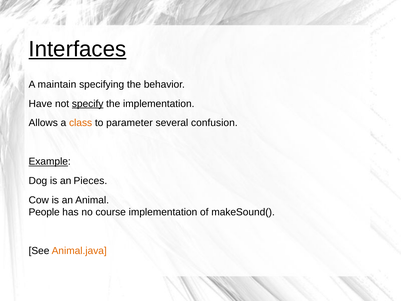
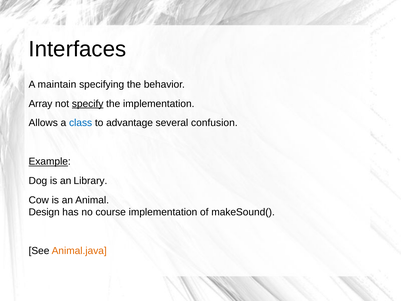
Interfaces underline: present -> none
Have: Have -> Array
class colour: orange -> blue
parameter: parameter -> advantage
Pieces: Pieces -> Library
People: People -> Design
